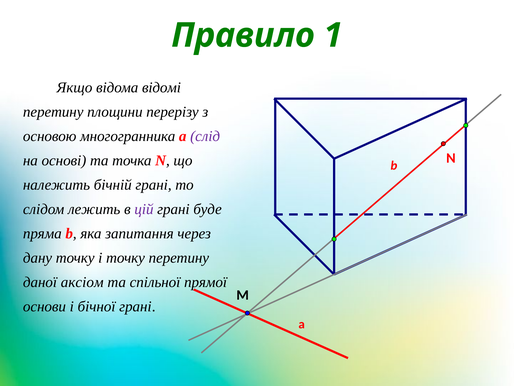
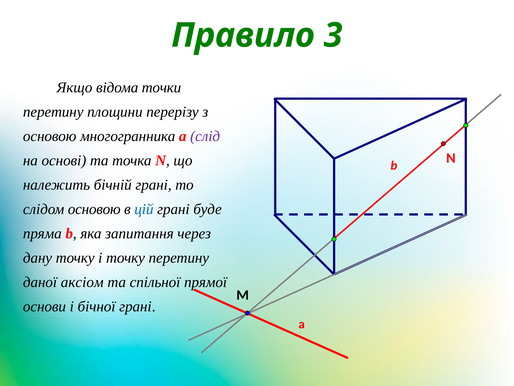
1: 1 -> 3
відомі: відомі -> точки
слідом лежить: лежить -> основою
цій colour: purple -> blue
